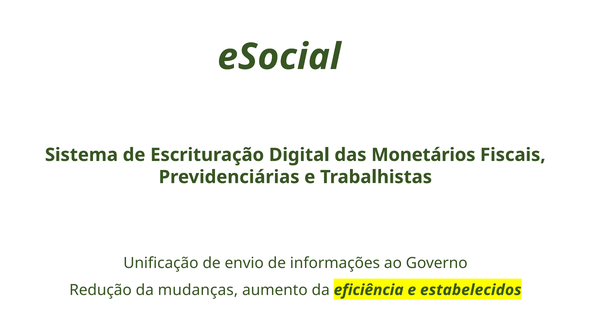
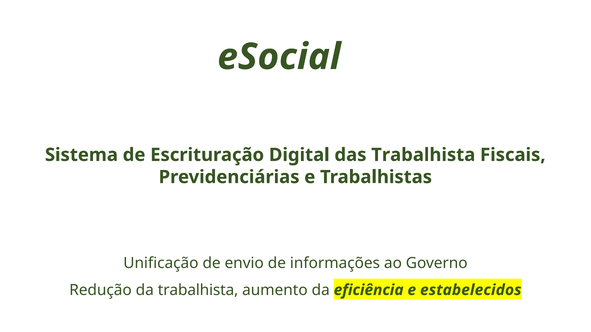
das Monetários: Monetários -> Trabalhista
da mudanças: mudanças -> trabalhista
